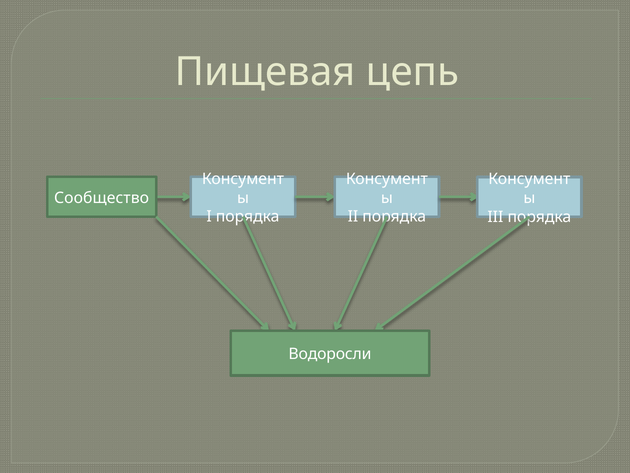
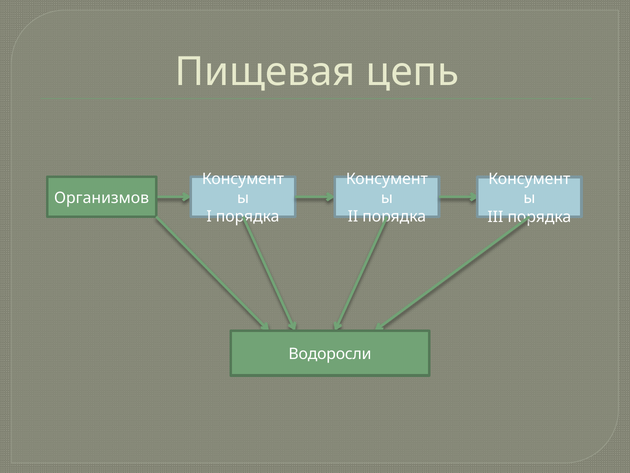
Сообщество: Сообщество -> Организмов
